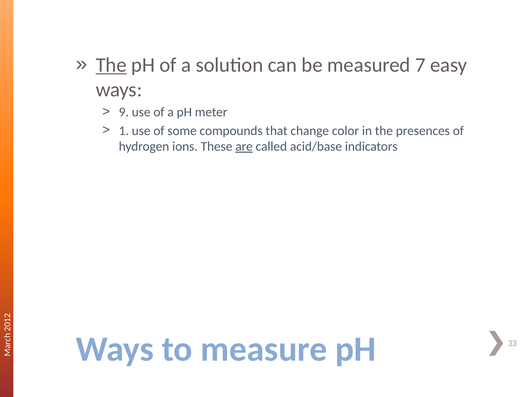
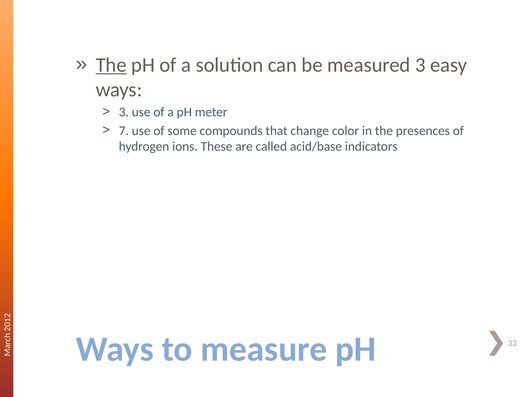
measured 7: 7 -> 3
9 at (124, 112): 9 -> 3
1 at (124, 131): 1 -> 7
are underline: present -> none
